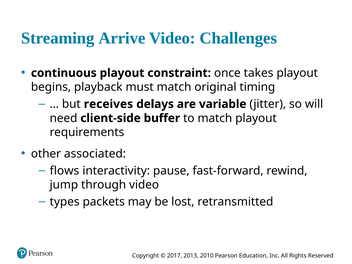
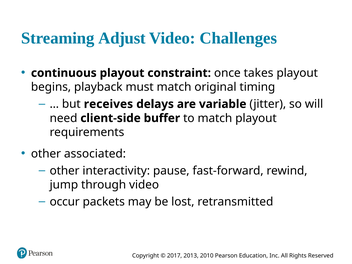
Arrive: Arrive -> Adjust
flows at (64, 171): flows -> other
types: types -> occur
